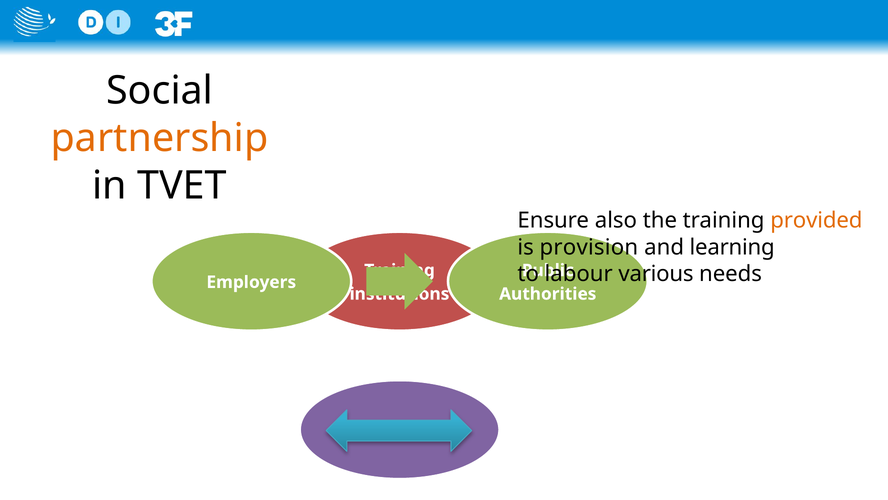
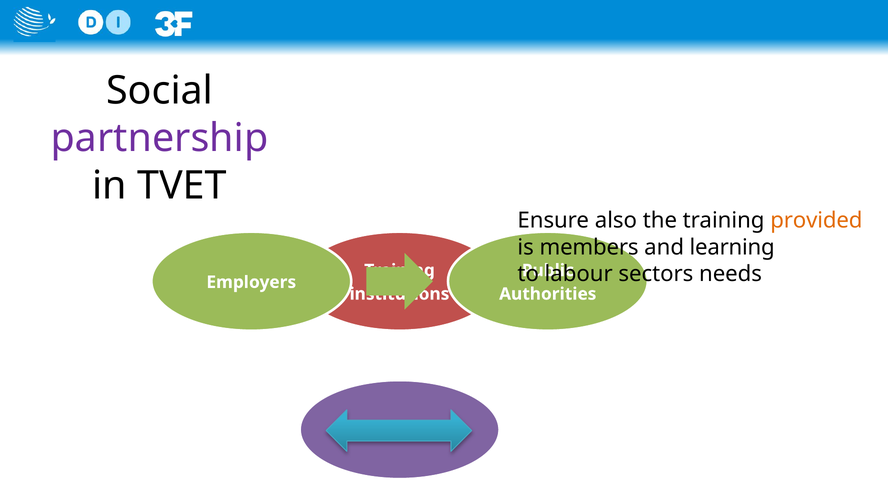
partnership colour: orange -> purple
provision: provision -> members
various: various -> sectors
